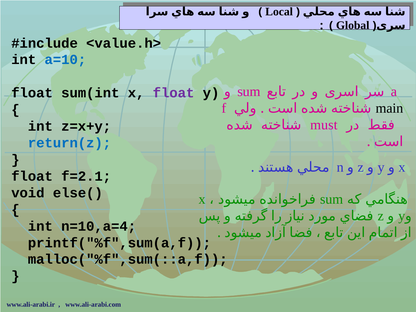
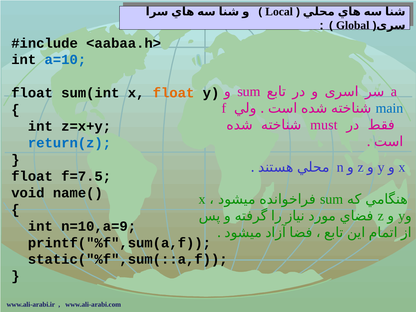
<value.h>: <value.h> -> <aabaa.h>
float at (174, 93) colour: purple -> orange
main colour: black -> blue
f=2.1: f=2.1 -> f=7.5
else(: else( -> name(
n=10,a=4: n=10,a=4 -> n=10,a=9
malloc("%f",sum(::a,f: malloc("%f",sum(::a,f -> static("%f",sum(::a,f
